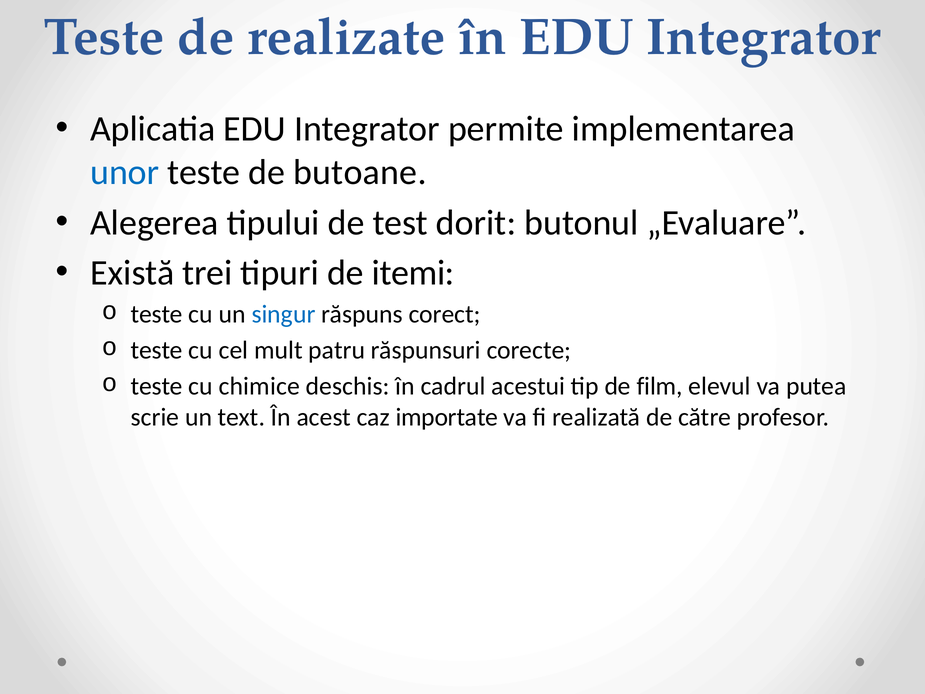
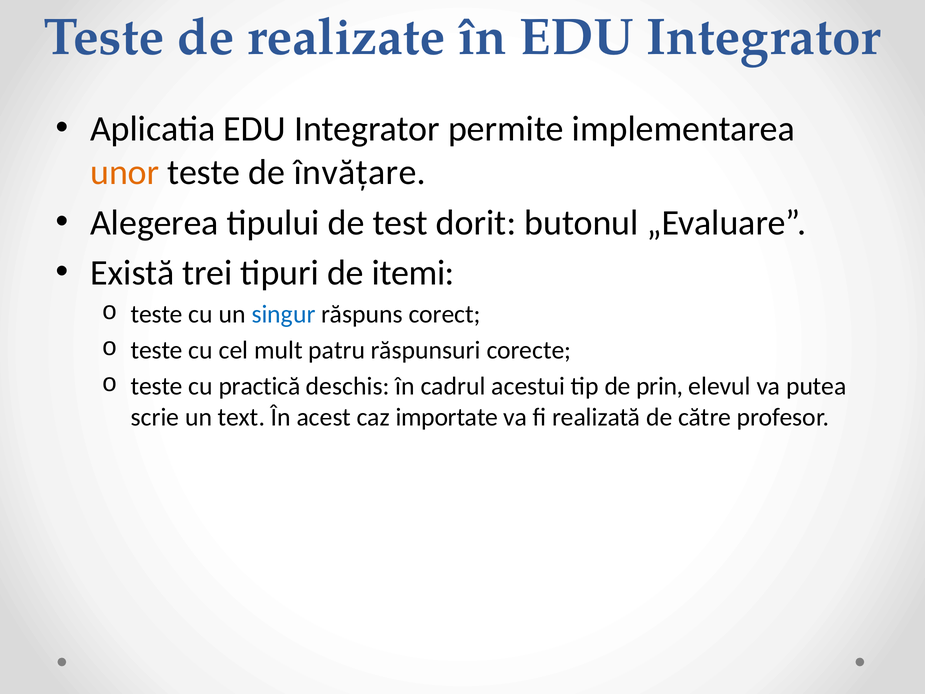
unor colour: blue -> orange
butoane: butoane -> învățare
chimice: chimice -> practică
film: film -> prin
